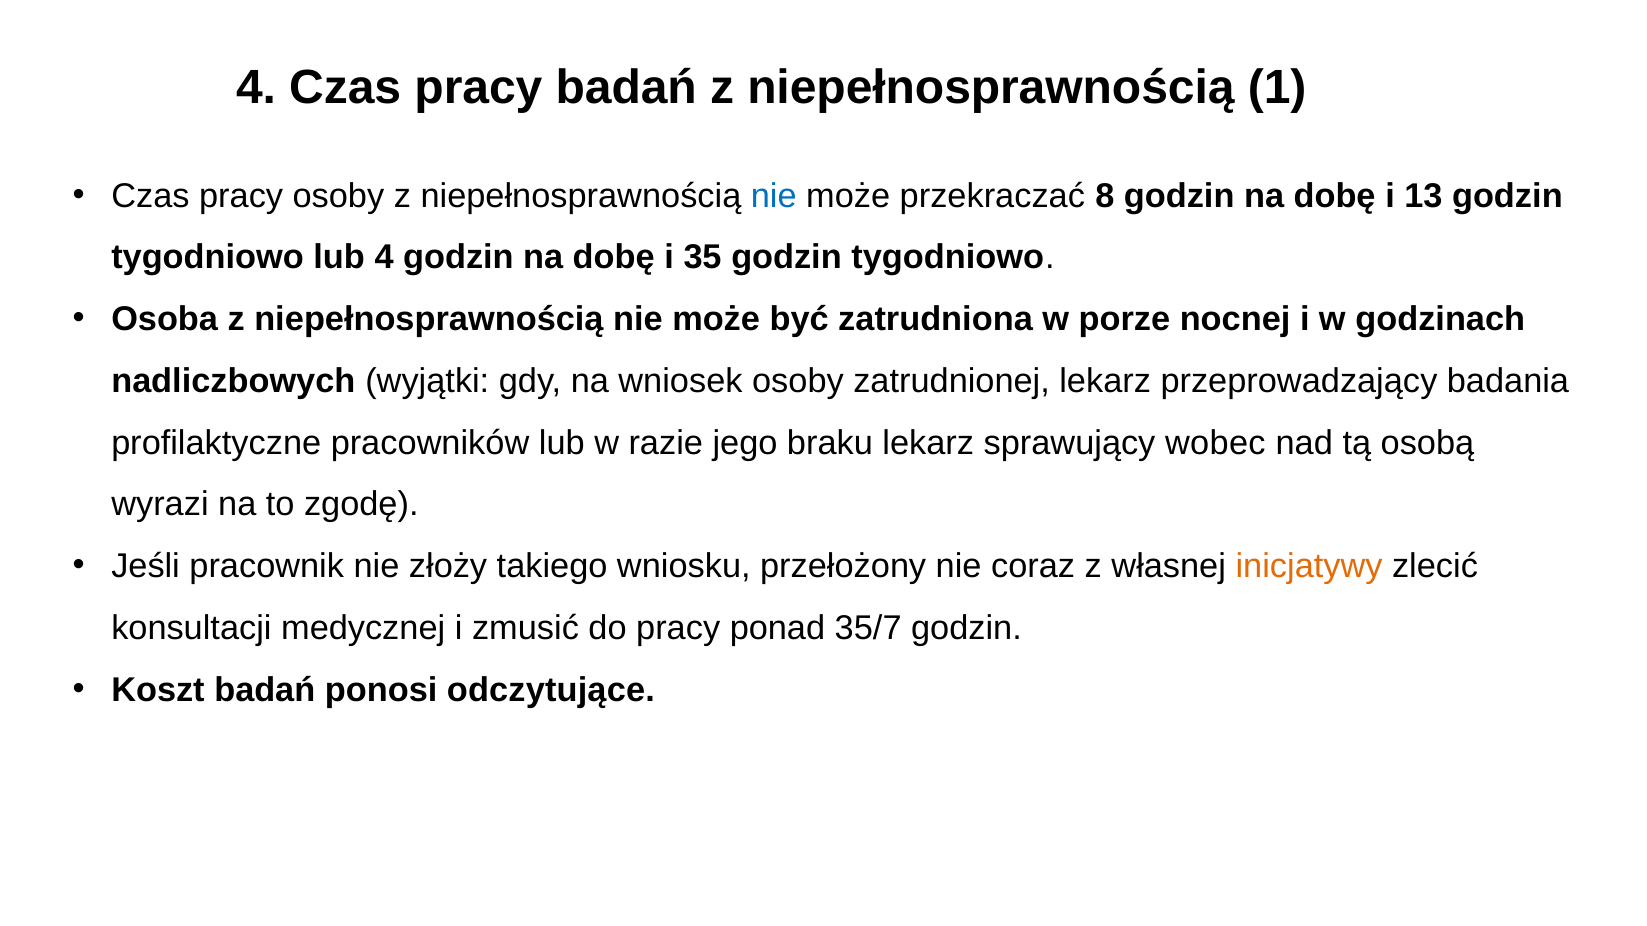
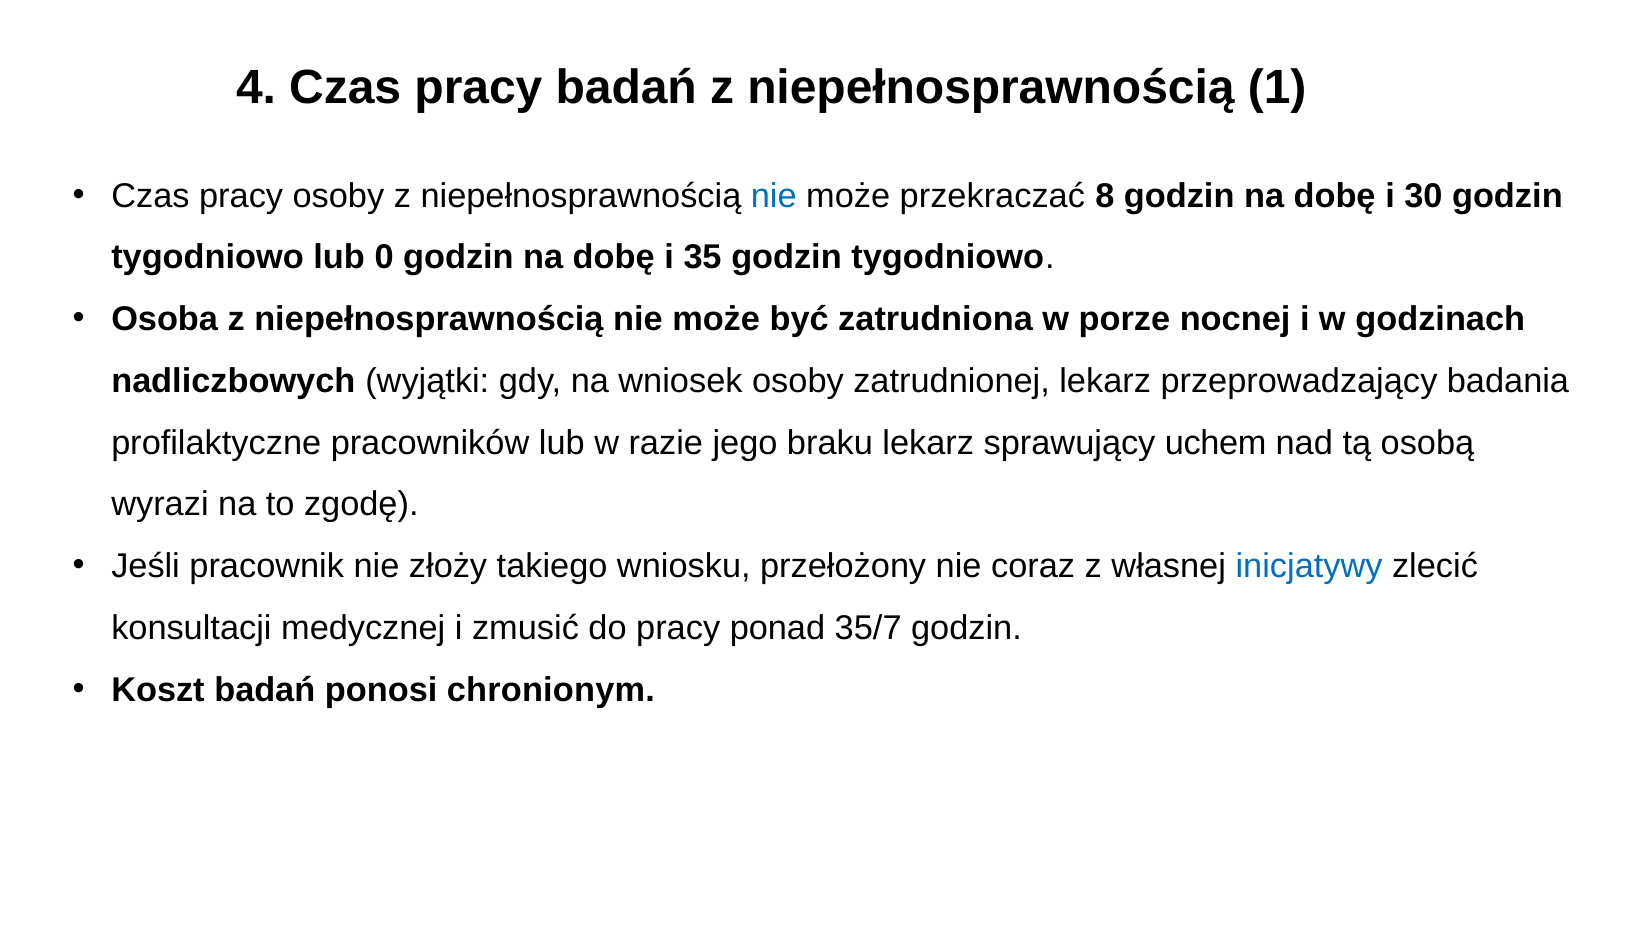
13: 13 -> 30
lub 4: 4 -> 0
wobec: wobec -> uchem
inicjatywy colour: orange -> blue
odczytujące: odczytujące -> chronionym
